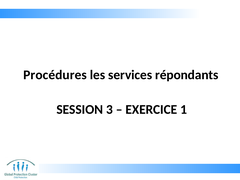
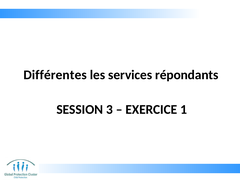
Procédures: Procédures -> Différentes
